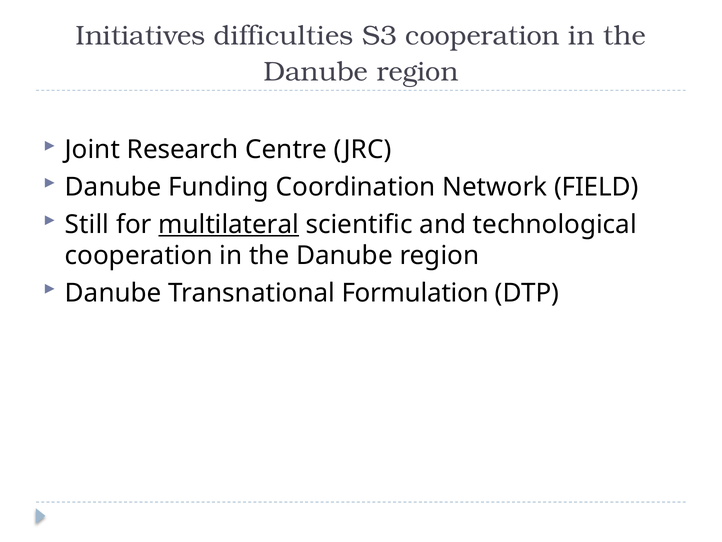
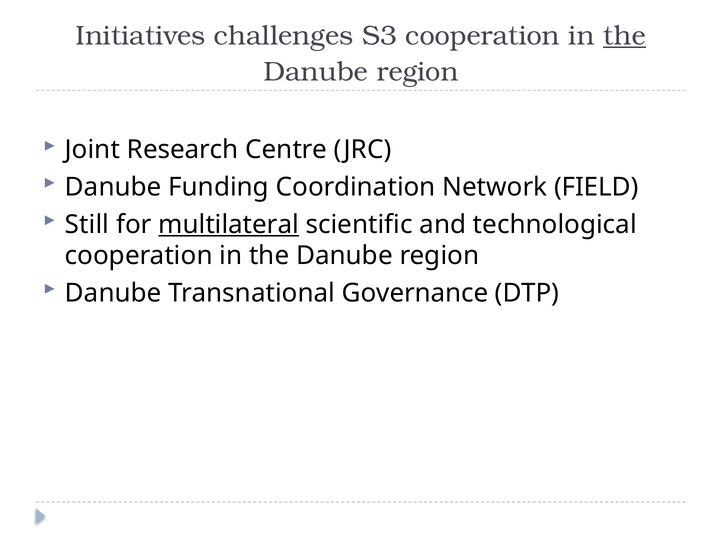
difficulties: difficulties -> challenges
the at (624, 36) underline: none -> present
Formulation: Formulation -> Governance
